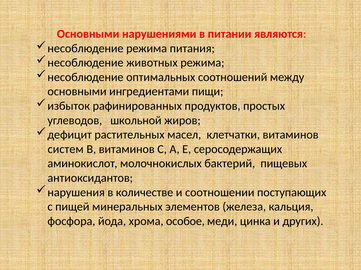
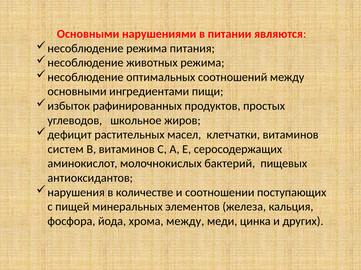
школьной: школьной -> школьное
хрома особое: особое -> между
